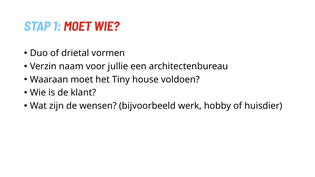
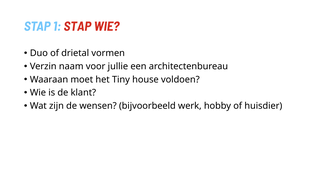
1 MOET: MOET -> STAP
